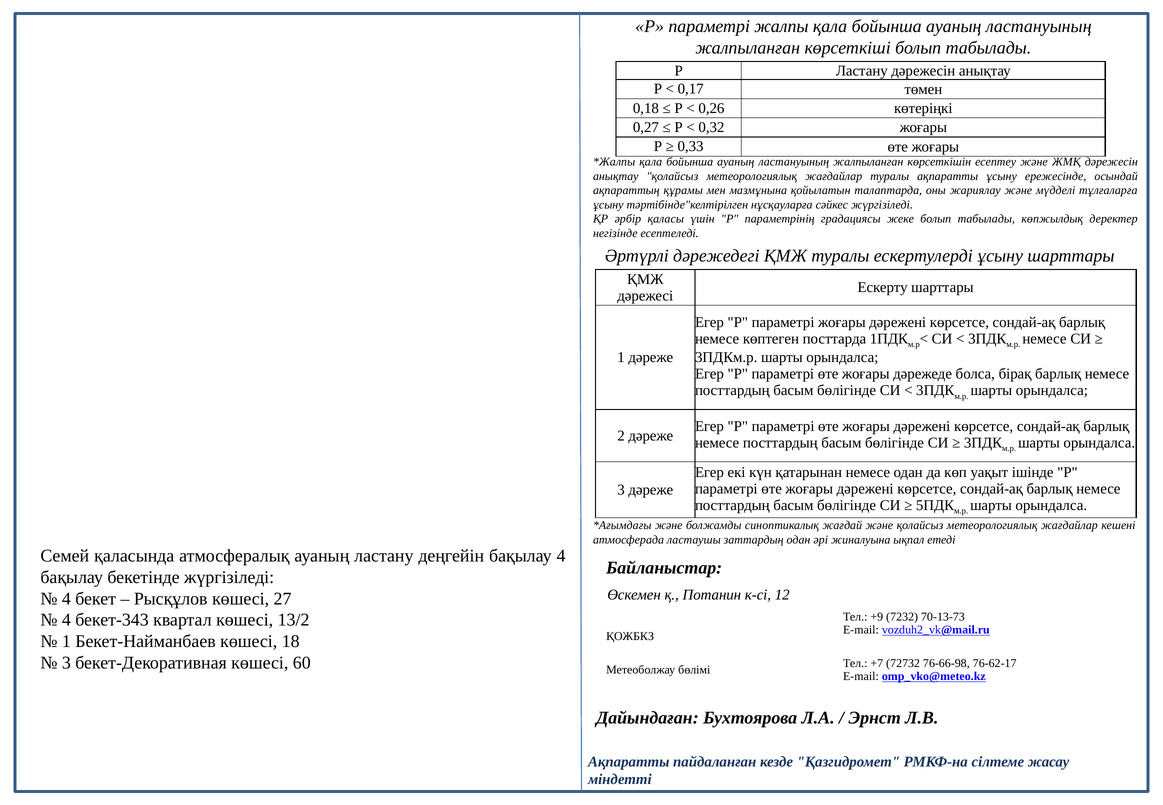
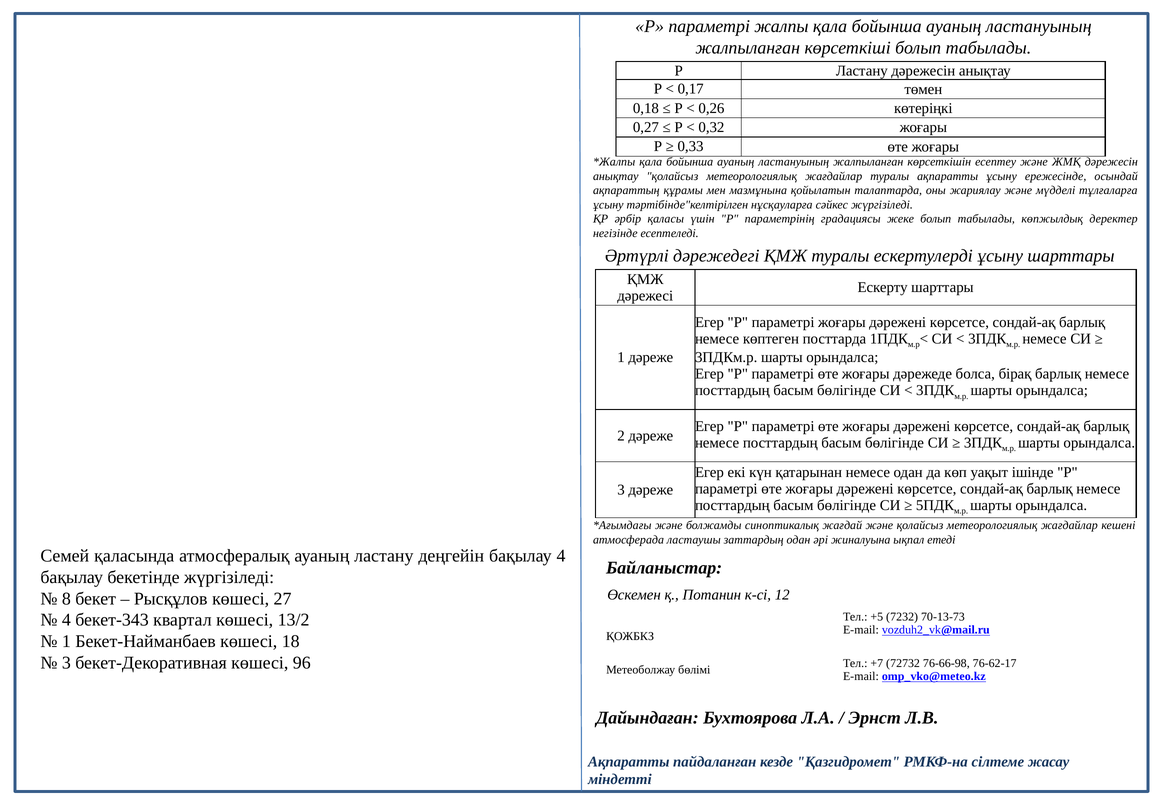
4 at (66, 599): 4 -> 8
+9: +9 -> +5
60: 60 -> 96
